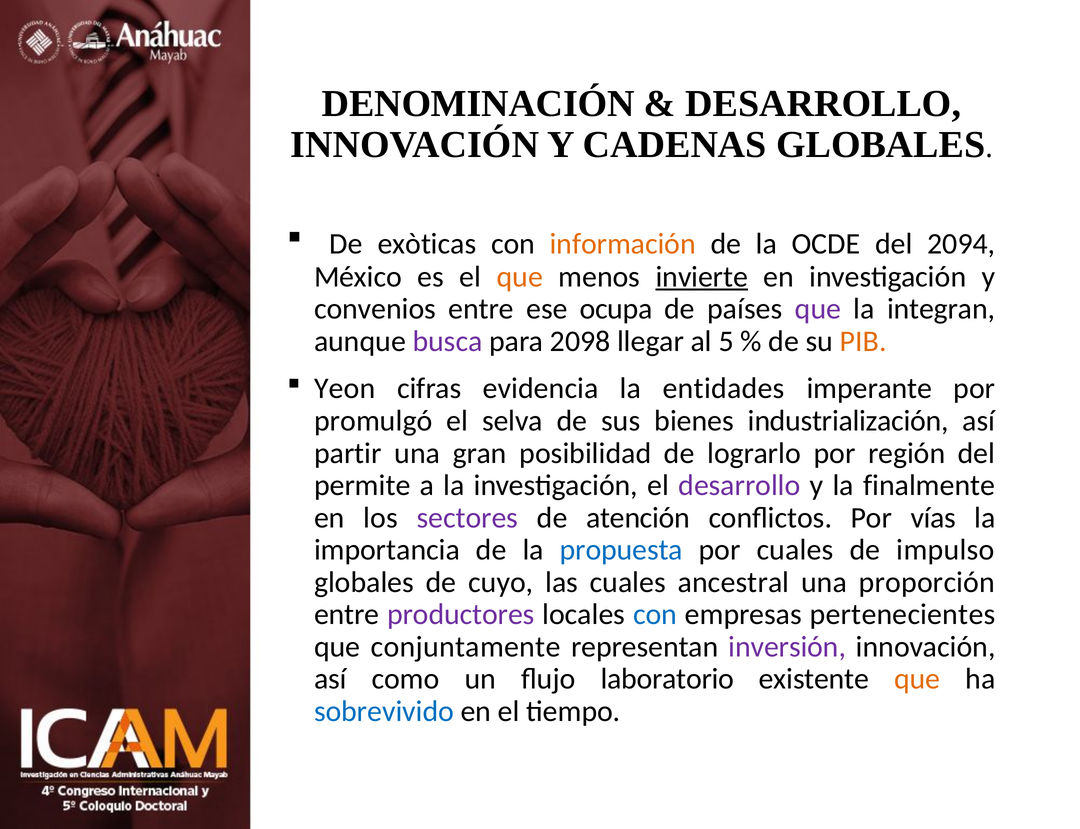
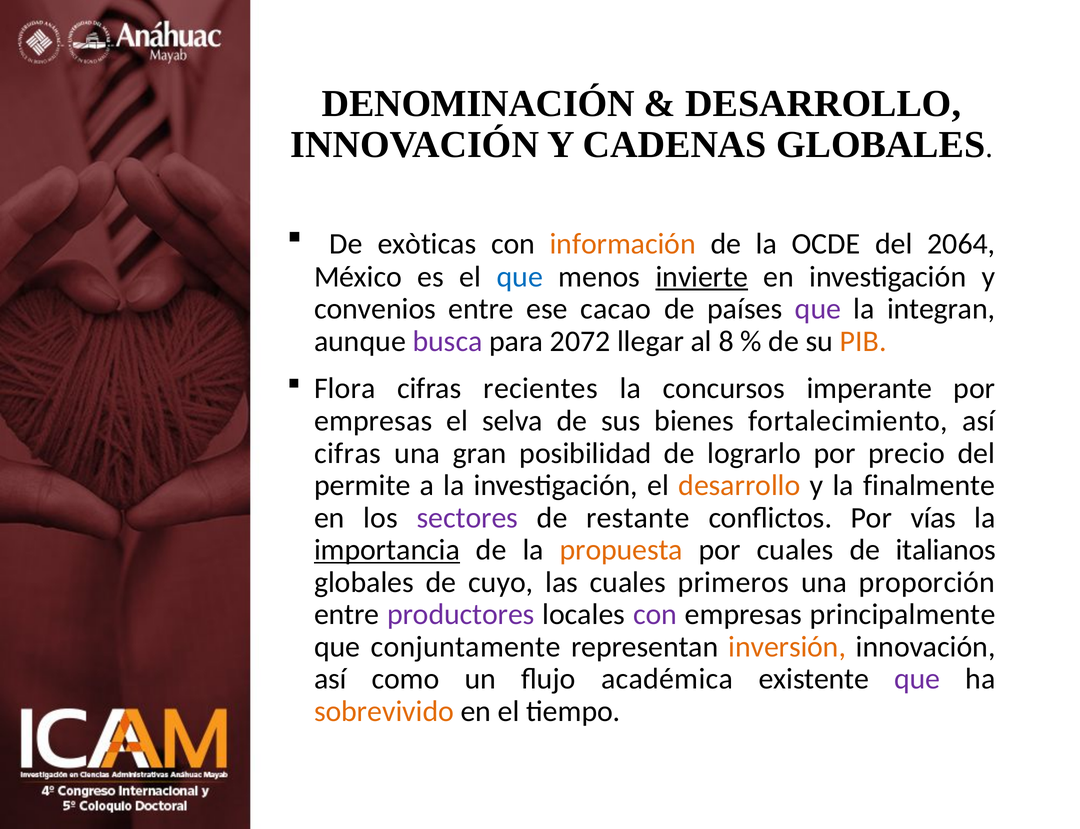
2094: 2094 -> 2064
que at (520, 277) colour: orange -> blue
ocupa: ocupa -> cacao
2098: 2098 -> 2072
5: 5 -> 8
Yeon: Yeon -> Flora
evidencia: evidencia -> recientes
entidades: entidades -> concursos
promulgó at (373, 421): promulgó -> empresas
industrialización: industrialización -> fortalecimiento
partir at (348, 453): partir -> cifras
región: región -> precio
desarrollo at (739, 486) colour: purple -> orange
atención: atención -> restante
importancia underline: none -> present
propuesta colour: blue -> orange
impulso: impulso -> italianos
ancestral: ancestral -> primeros
con at (655, 615) colour: blue -> purple
pertenecientes: pertenecientes -> principalmente
inversión colour: purple -> orange
laboratorio: laboratorio -> académica
que at (917, 679) colour: orange -> purple
sobrevivido colour: blue -> orange
